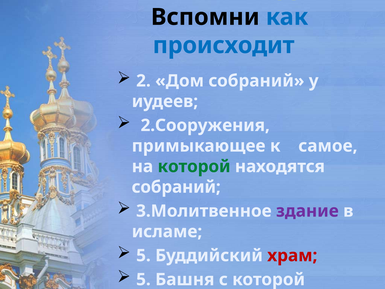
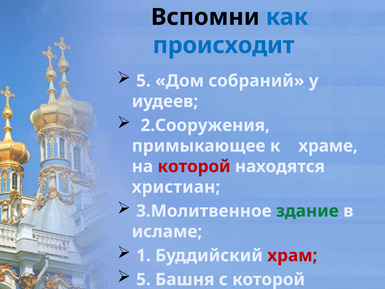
2 at (143, 81): 2 -> 5
самое: самое -> храме
которой at (194, 166) colour: green -> red
собраний at (176, 187): собраний -> христиан
здание colour: purple -> green
5 at (143, 255): 5 -> 1
